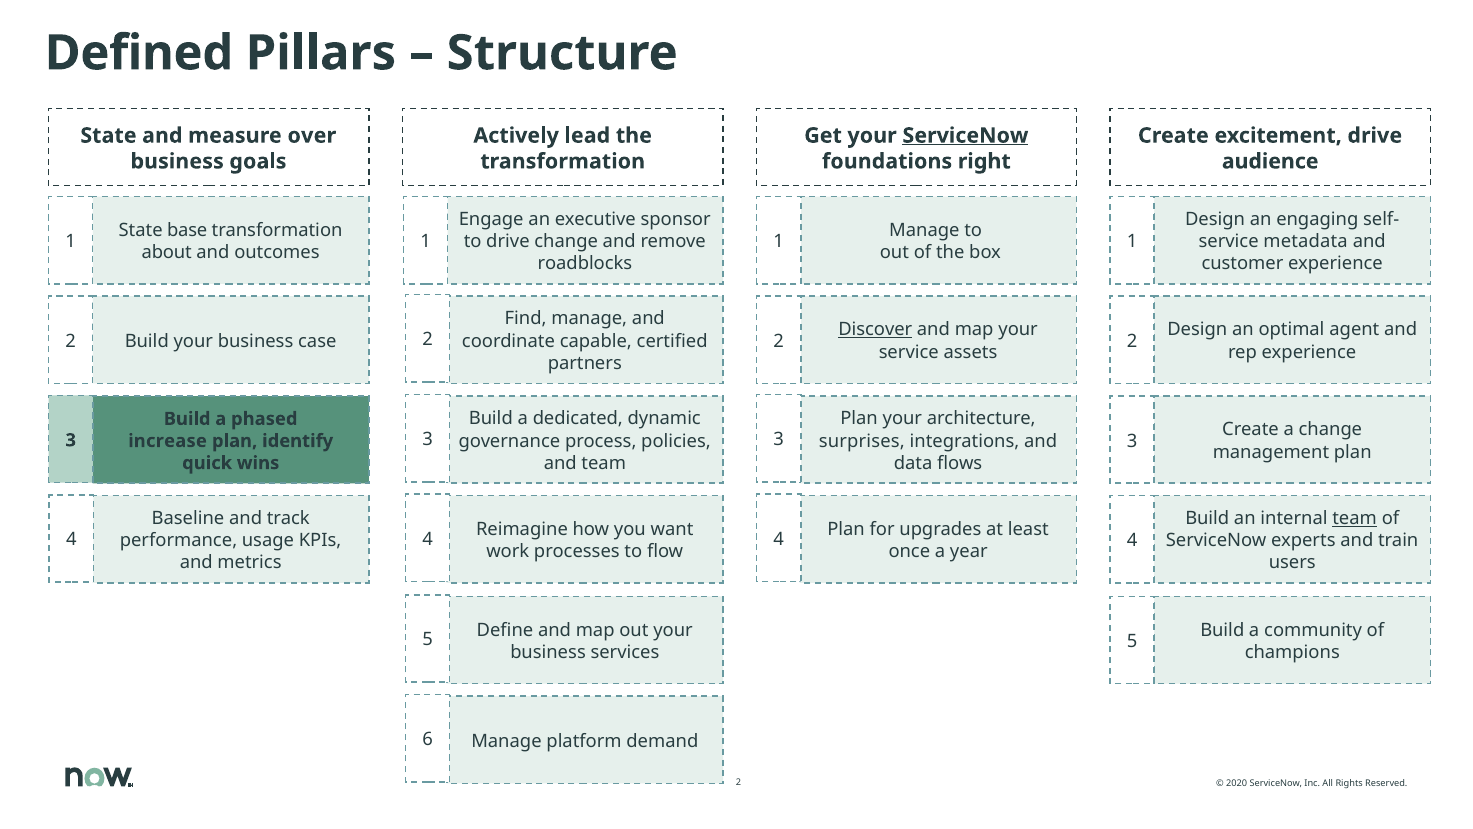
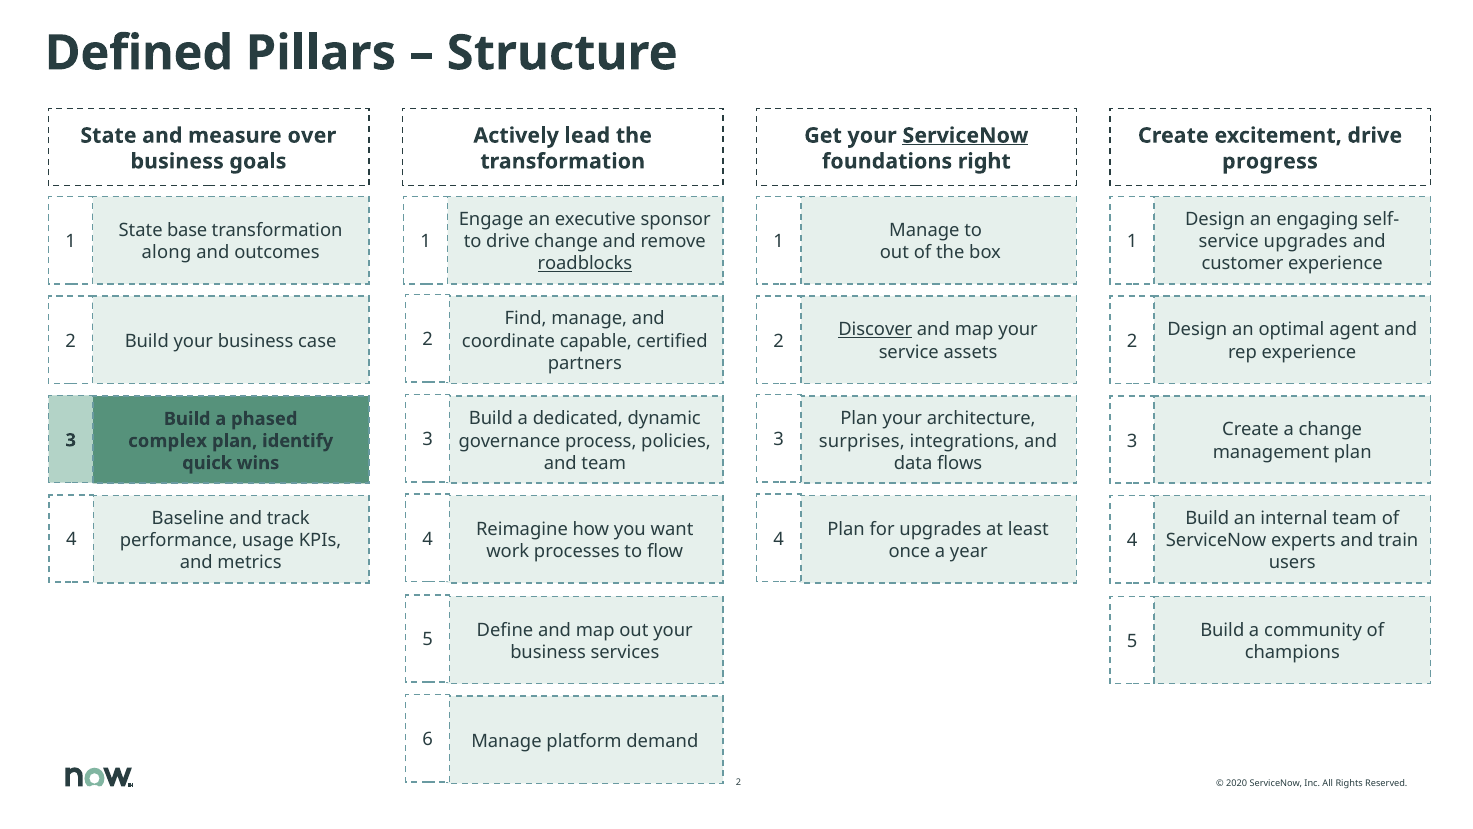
audience: audience -> progress
service metadata: metadata -> upgrades
about: about -> along
roadblocks underline: none -> present
increase: increase -> complex
team at (1355, 518) underline: present -> none
